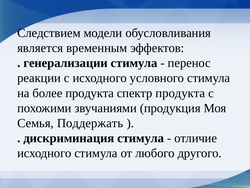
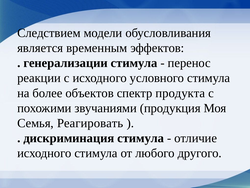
более продукта: продукта -> объектов
Поддержать: Поддержать -> Реагировать
